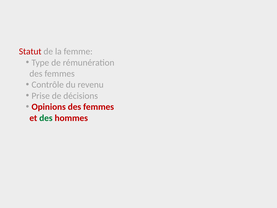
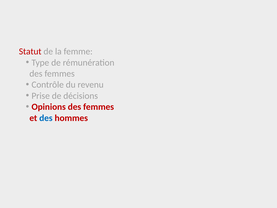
des at (46, 118) colour: green -> blue
